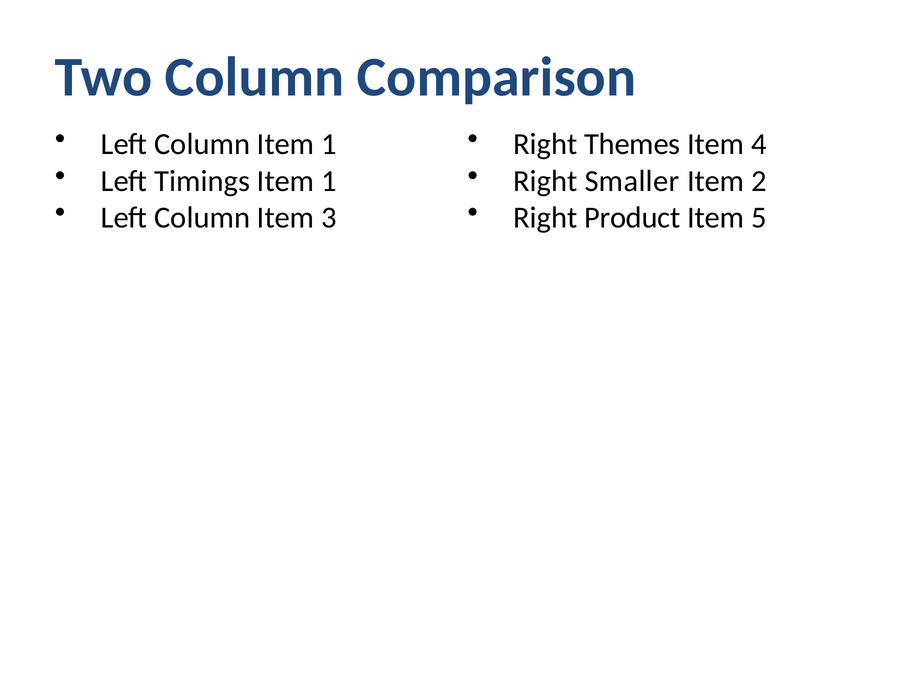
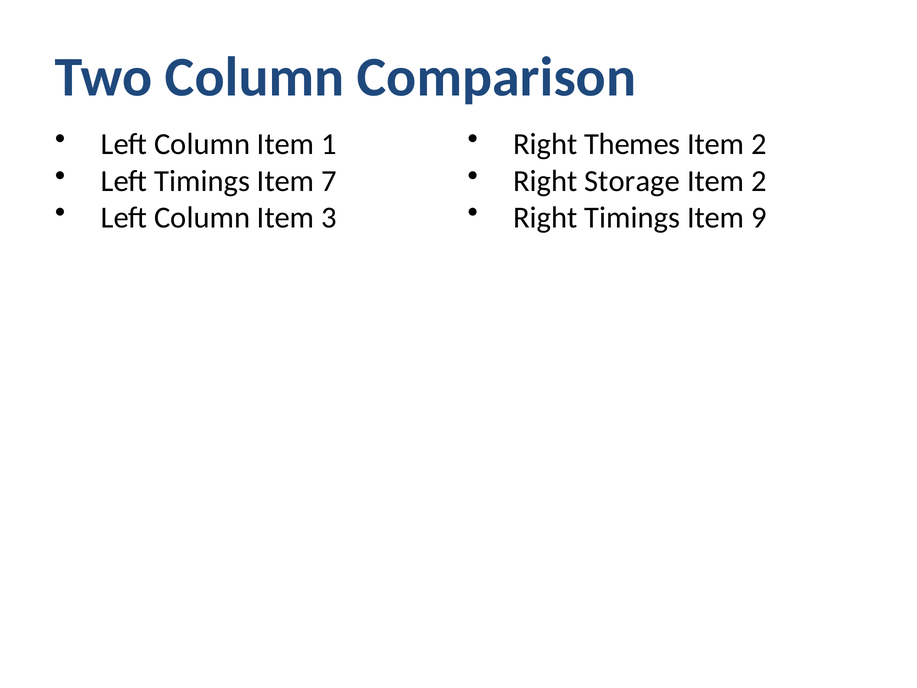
4 at (759, 144): 4 -> 2
1 at (329, 181): 1 -> 7
Smaller: Smaller -> Storage
Right Product: Product -> Timings
5: 5 -> 9
